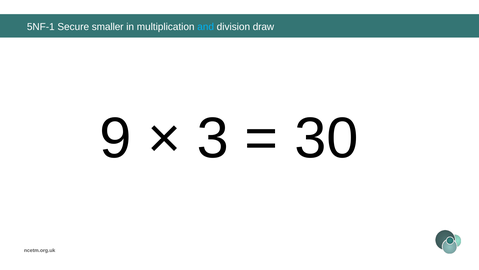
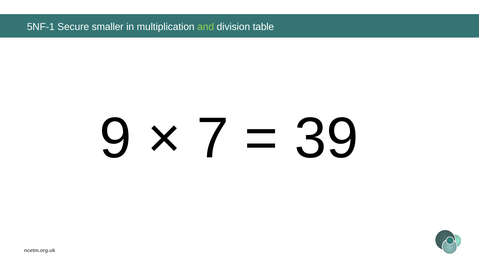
and colour: light blue -> light green
draw: draw -> table
3: 3 -> 7
30: 30 -> 39
